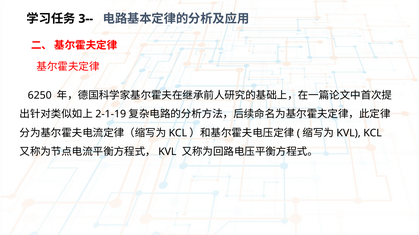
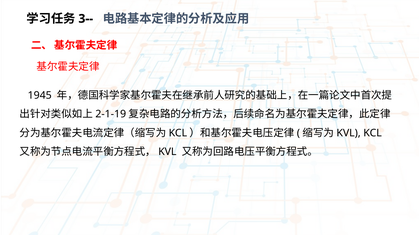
6250: 6250 -> 1945
